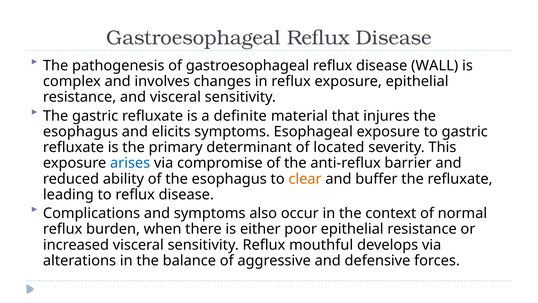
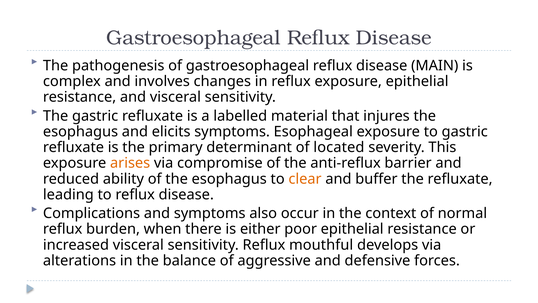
WALL: WALL -> MAIN
definite: definite -> labelled
arises colour: blue -> orange
